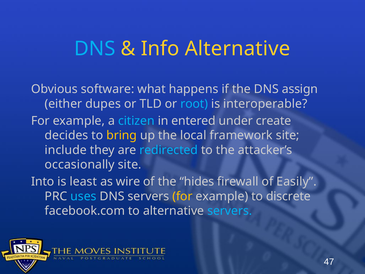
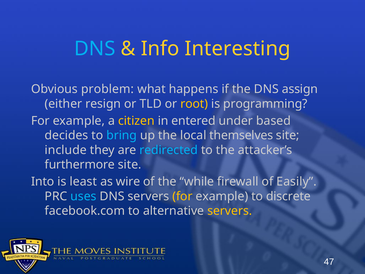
Info Alternative: Alternative -> Interesting
software: software -> problem
dupes: dupes -> resign
root colour: light blue -> yellow
interoperable: interoperable -> programming
citizen colour: light blue -> yellow
create: create -> based
bring colour: yellow -> light blue
framework: framework -> themselves
occasionally: occasionally -> furthermore
hides: hides -> while
servers at (230, 211) colour: light blue -> yellow
